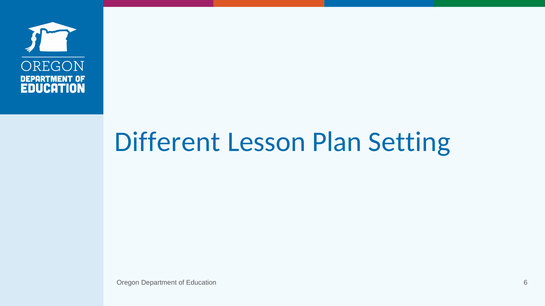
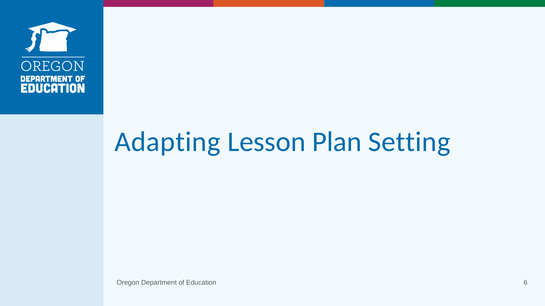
Different: Different -> Adapting
